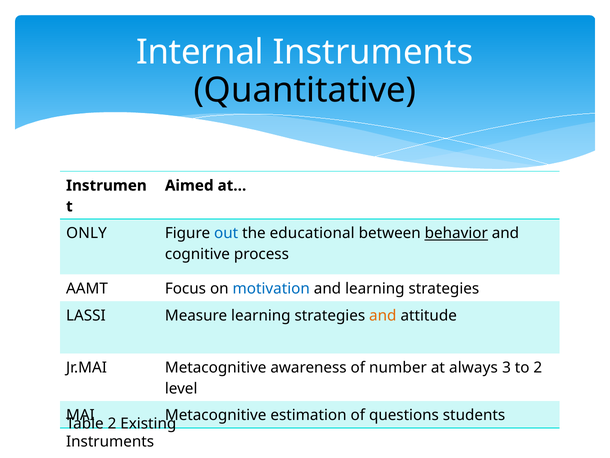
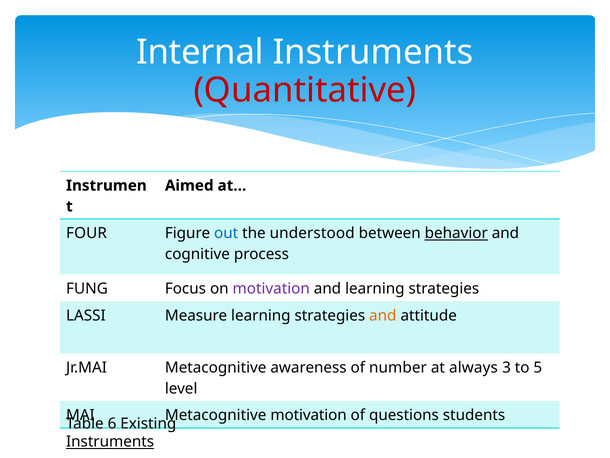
Quantitative colour: black -> red
ONLY: ONLY -> FOUR
educational: educational -> understood
AAMT: AAMT -> FUNG
motivation at (271, 288) colour: blue -> purple
to 2: 2 -> 5
Metacognitive estimation: estimation -> motivation
2 at (112, 423): 2 -> 6
Instruments at (110, 441) underline: none -> present
